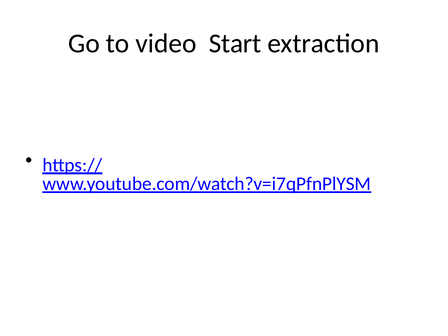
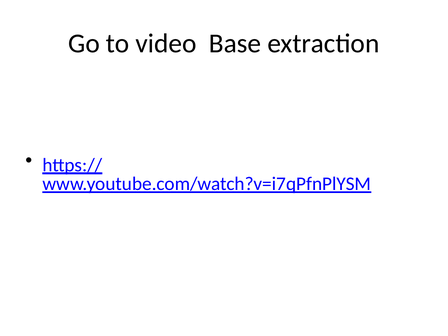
Start: Start -> Base
